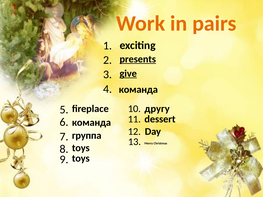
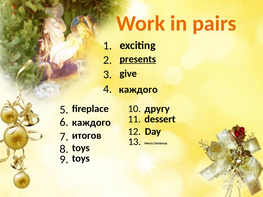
give underline: present -> none
команда at (138, 90): команда -> каждого
6 команда: команда -> каждого
группа: группа -> итогов
